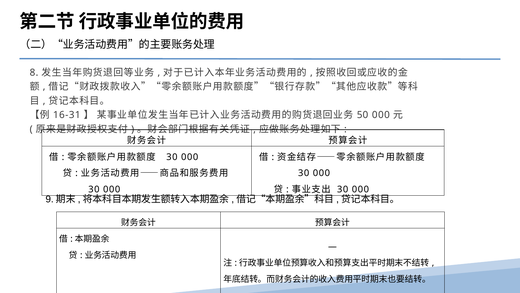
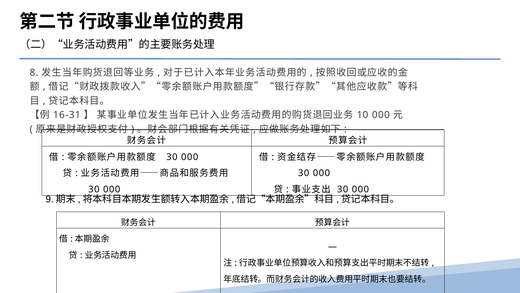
50: 50 -> 10
